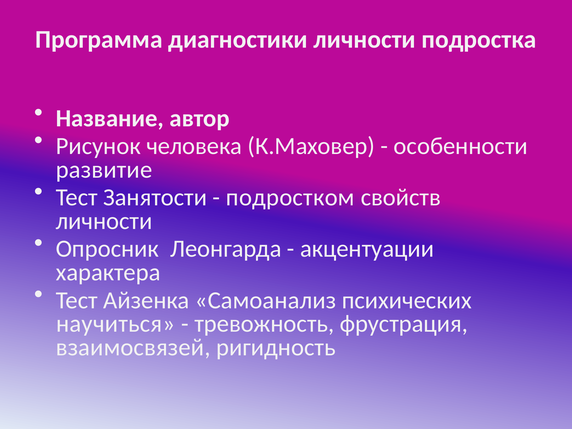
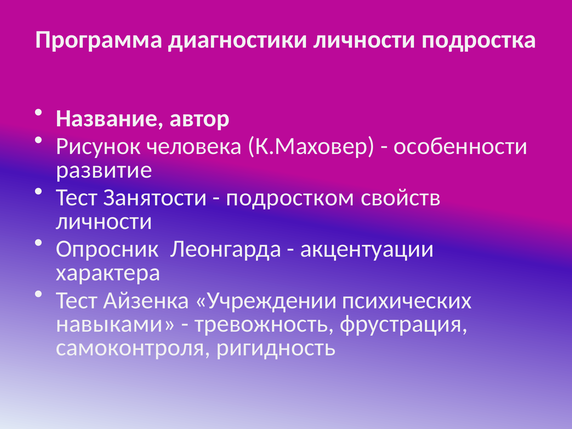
Самоанализ: Самоанализ -> Учреждении
научиться: научиться -> навыками
взаимосвязей: взаимосвязей -> самоконтроля
